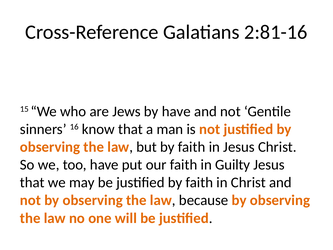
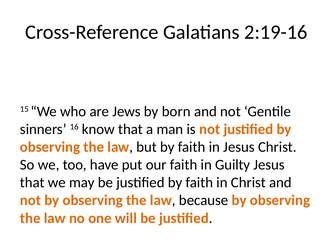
2:81-16: 2:81-16 -> 2:19-16
by have: have -> born
